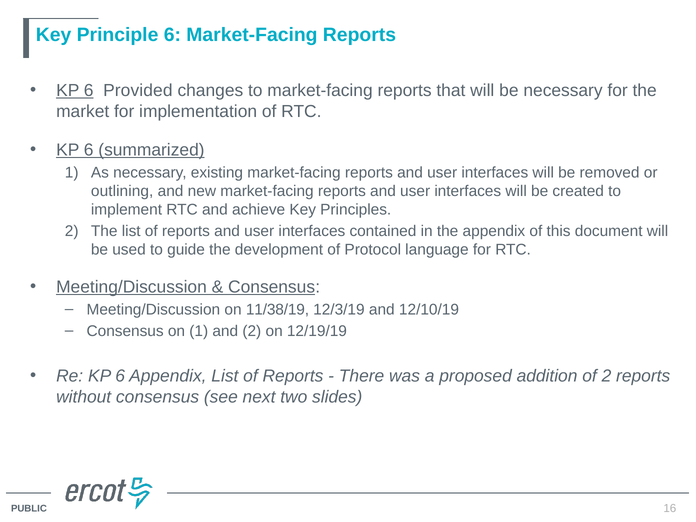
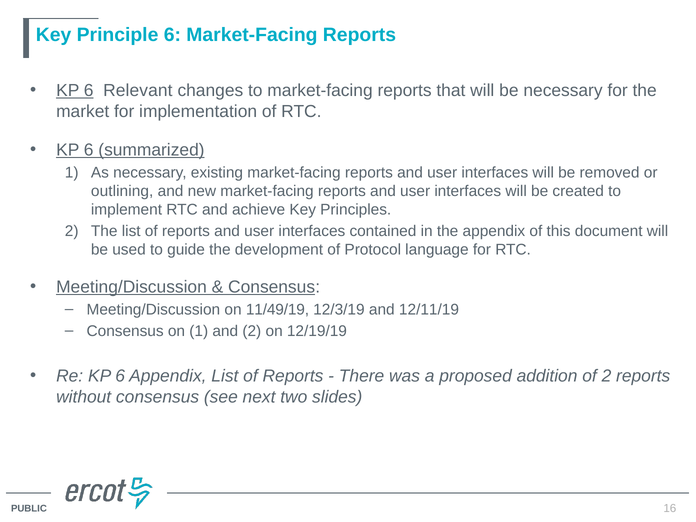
Provided: Provided -> Relevant
11/38/19: 11/38/19 -> 11/49/19
12/10/19: 12/10/19 -> 12/11/19
